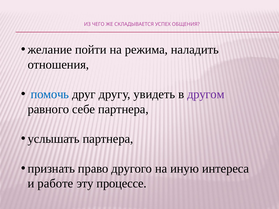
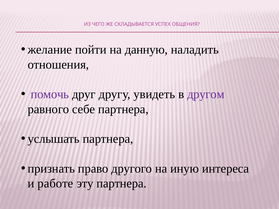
режима: режима -> данную
помочь colour: blue -> purple
эту процессе: процессе -> партнера
